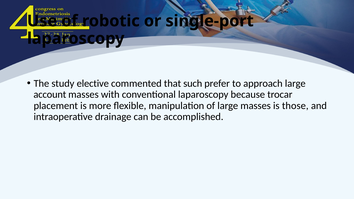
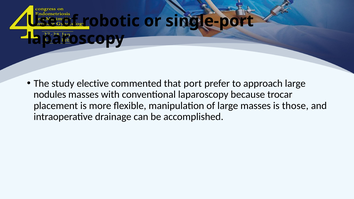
such: such -> port
account: account -> nodules
